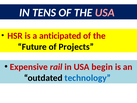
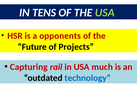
USA at (105, 13) colour: pink -> light green
anticipated: anticipated -> opponents
Expensive: Expensive -> Capturing
begin: begin -> much
